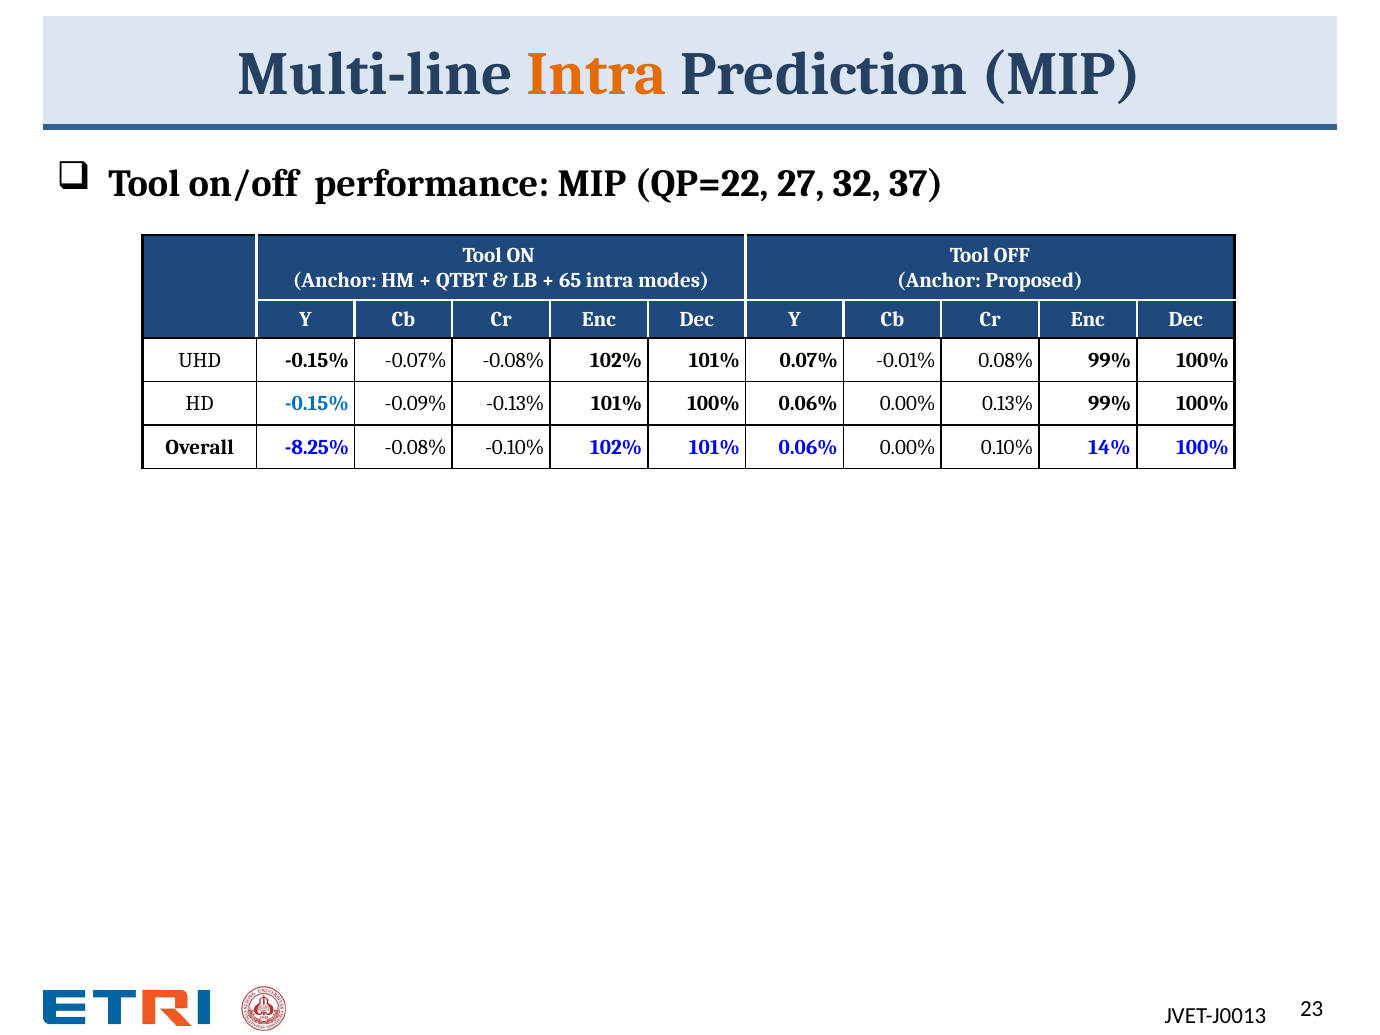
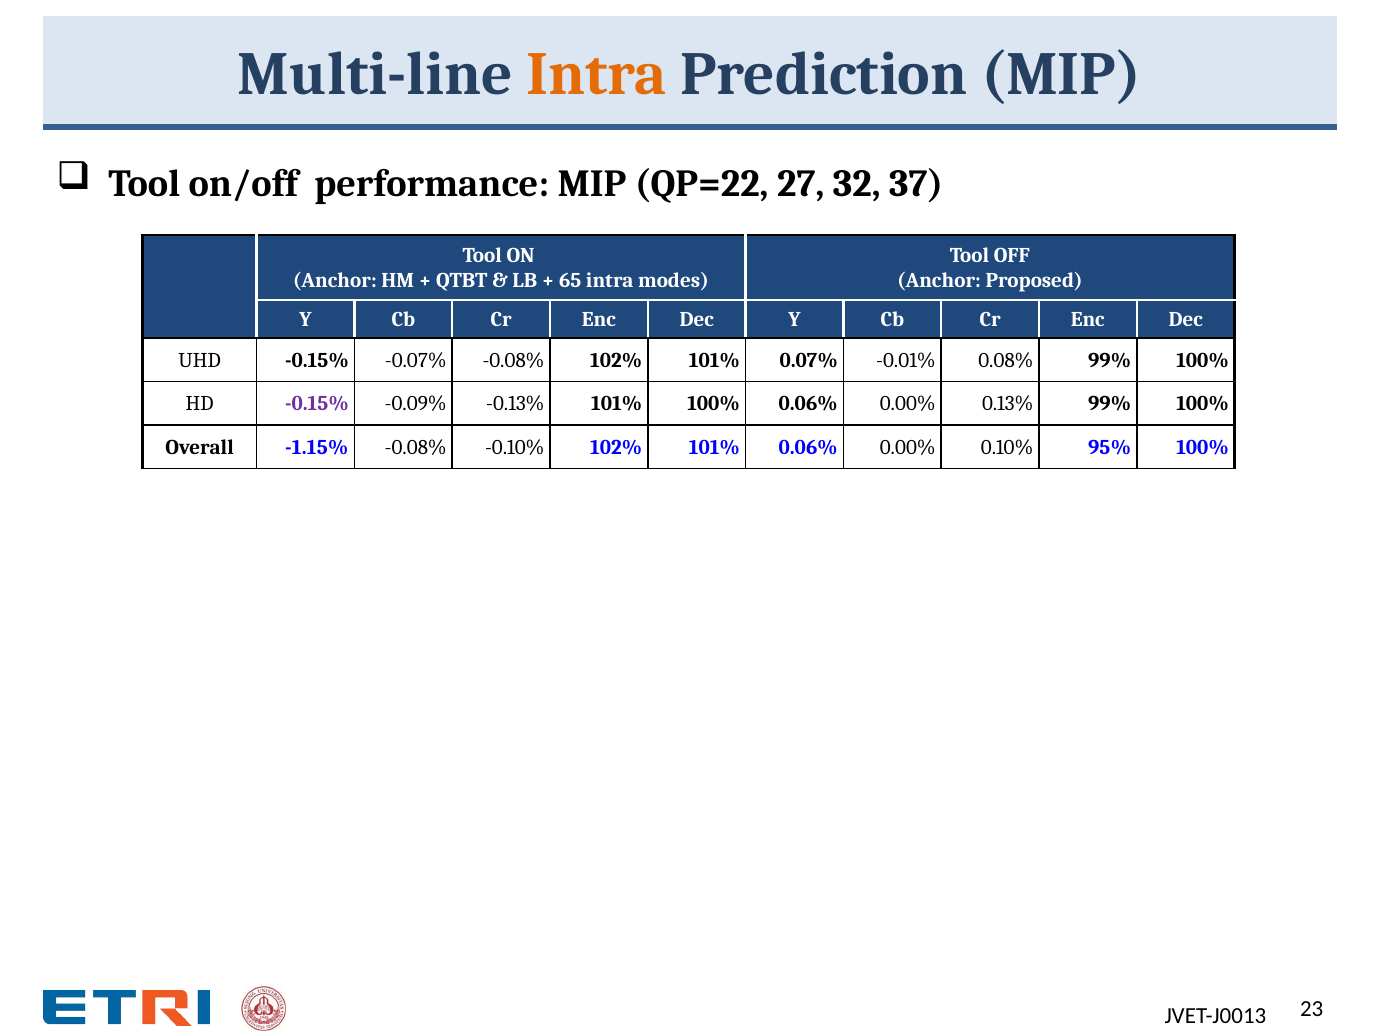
-0.15% at (317, 404) colour: blue -> purple
-8.25%: -8.25% -> -1.15%
14%: 14% -> 95%
